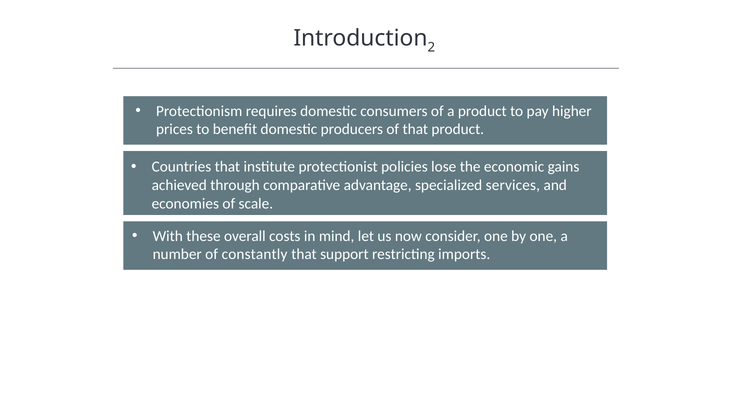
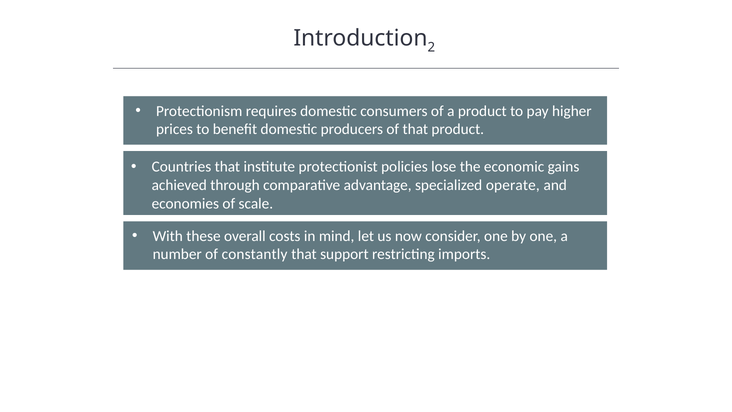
services: services -> operate
